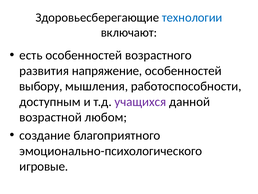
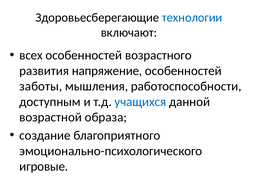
есть: есть -> всех
выбору: выбору -> заботы
учащихся colour: purple -> blue
любом: любом -> образа
